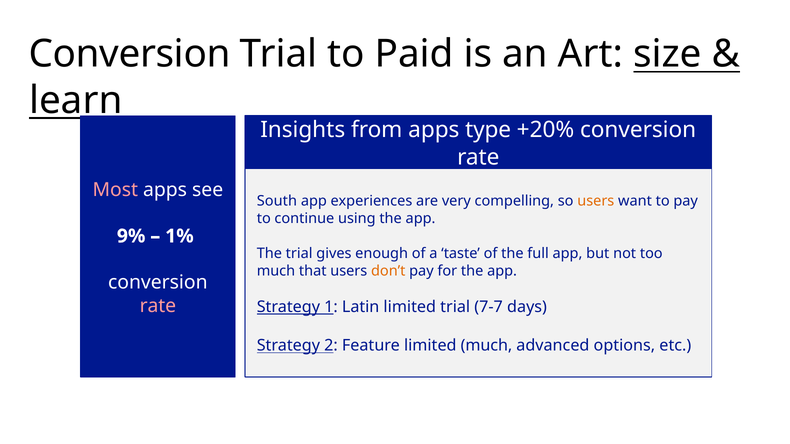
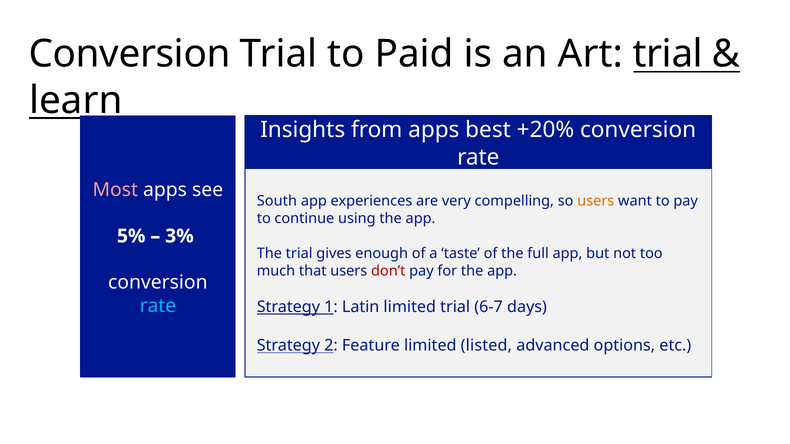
Art size: size -> trial
type: type -> best
9%: 9% -> 5%
1%: 1% -> 3%
don’t colour: orange -> red
rate at (158, 306) colour: pink -> light blue
7-7: 7-7 -> 6-7
limited much: much -> listed
